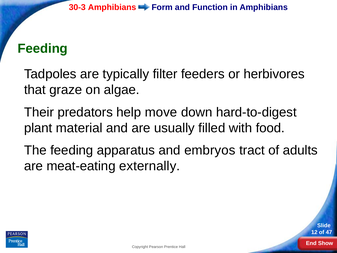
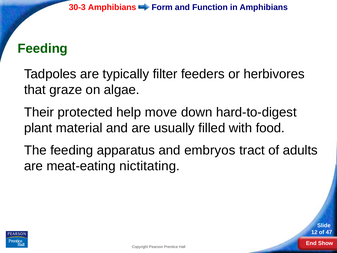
predators: predators -> protected
externally: externally -> nictitating
